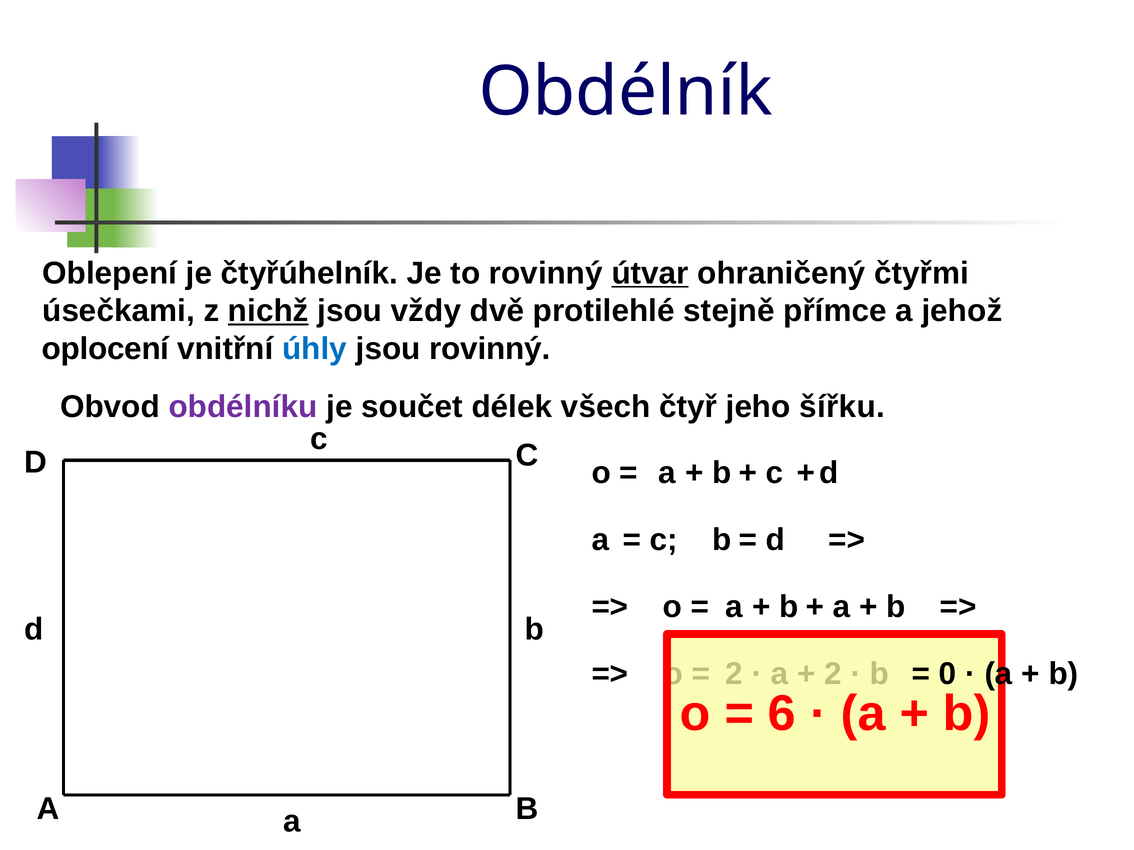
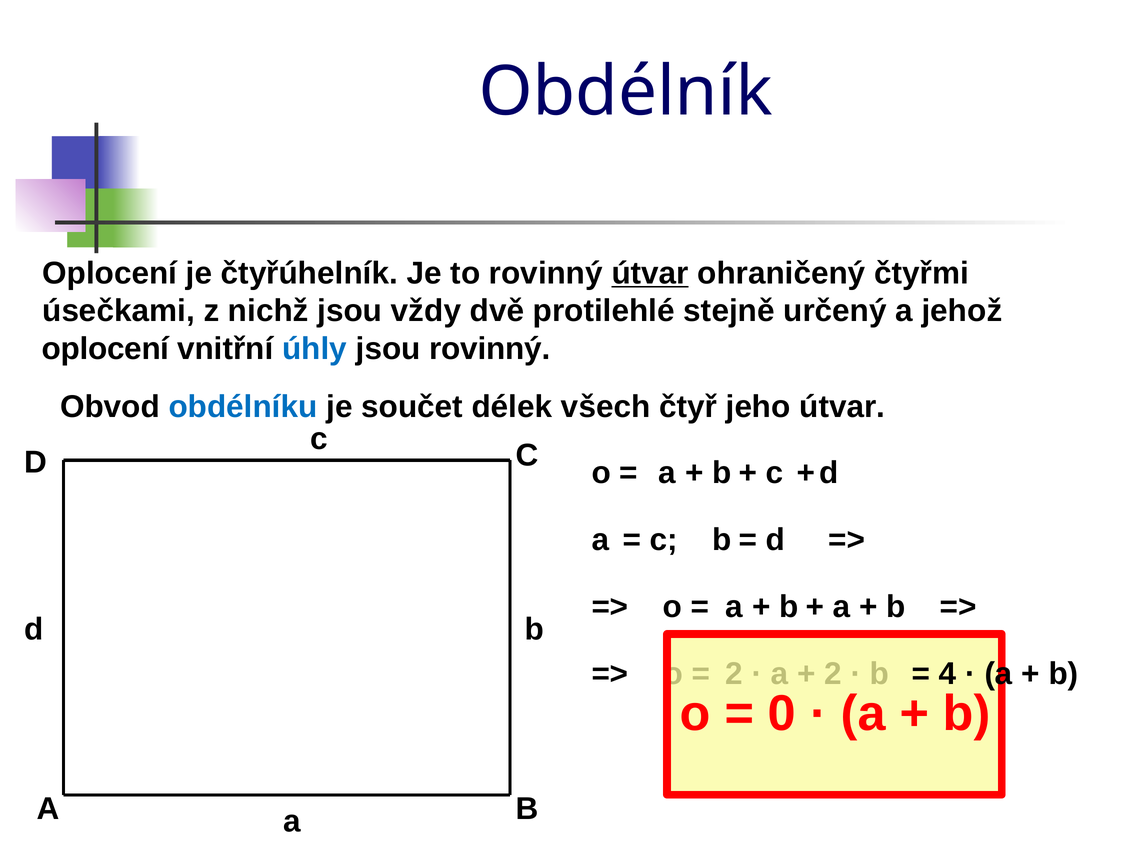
Oblepení at (110, 273): Oblepení -> Oplocení
nichž underline: present -> none
přímce: přímce -> určený
obdélníku colour: purple -> blue
jeho šířku: šířku -> útvar
0: 0 -> 4
6: 6 -> 0
